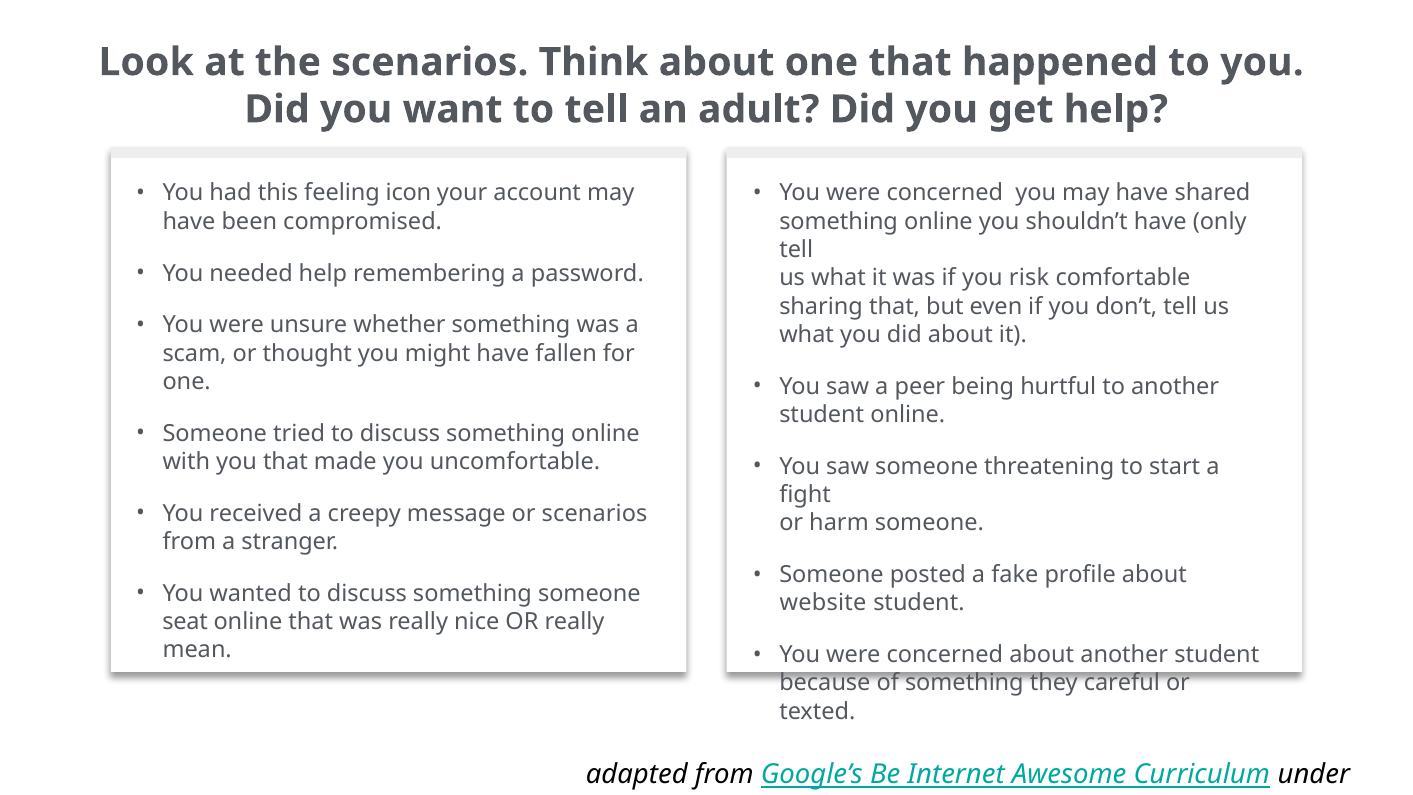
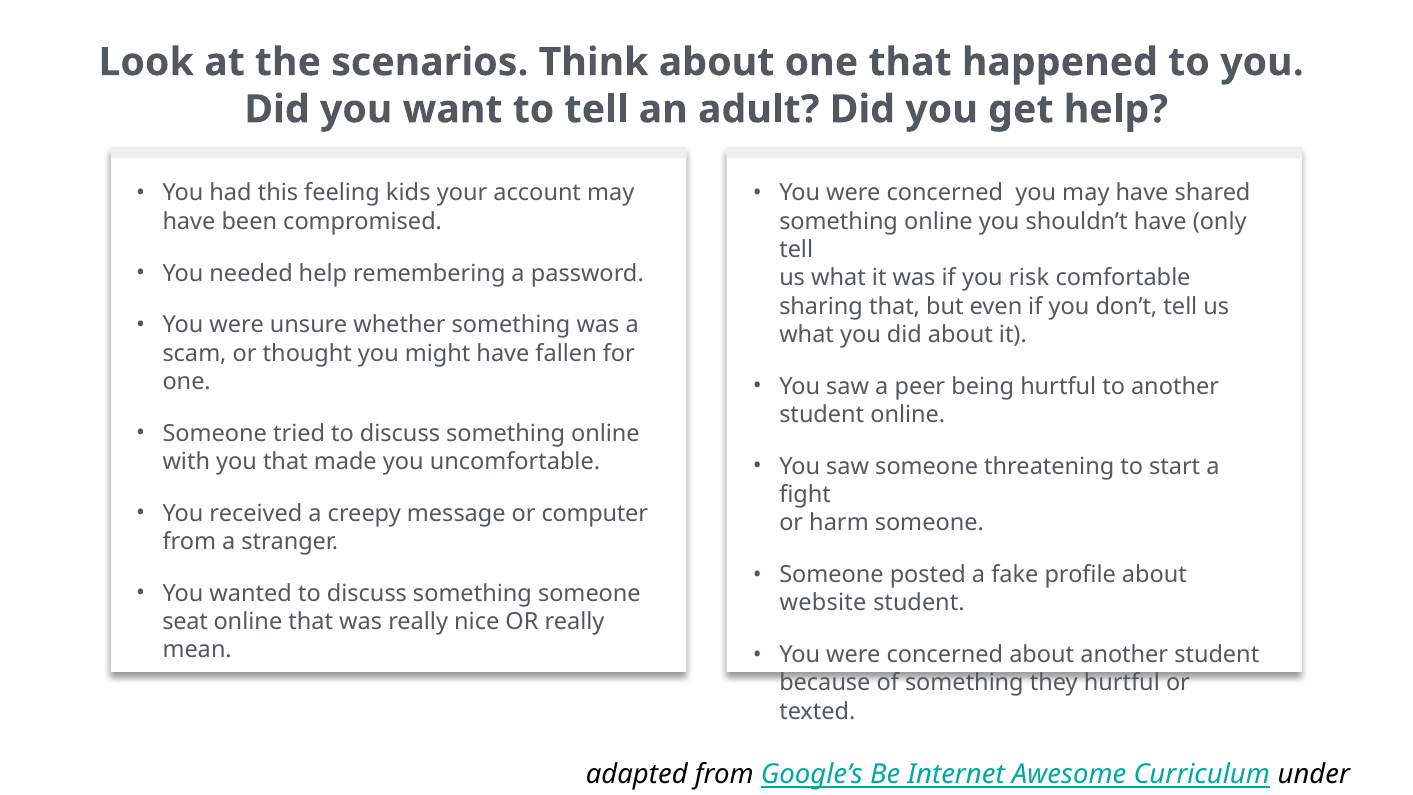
icon: icon -> kids
or scenarios: scenarios -> computer
they careful: careful -> hurtful
